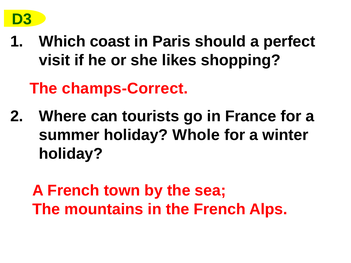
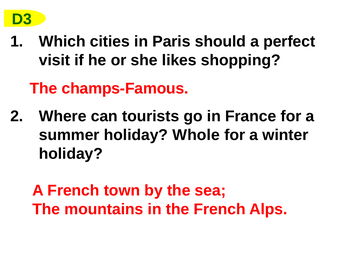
coast: coast -> cities
champs-Correct: champs-Correct -> champs-Famous
